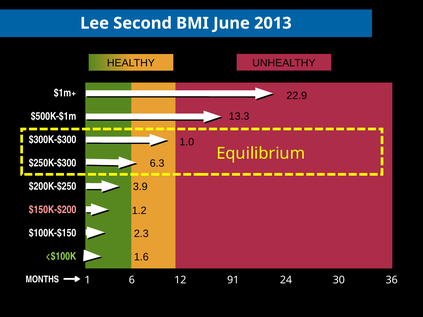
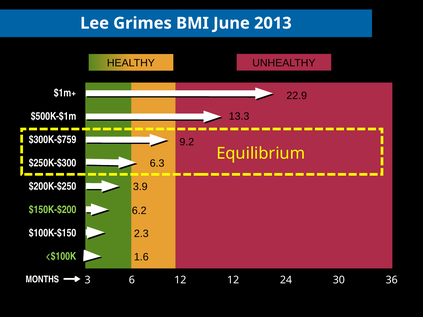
Second: Second -> Grimes
$300K-$300: $300K-$300 -> $300K-$759
1.0: 1.0 -> 9.2
1.2: 1.2 -> 6.2
$150K-$200 colour: pink -> light green
1: 1 -> 3
12 91: 91 -> 12
